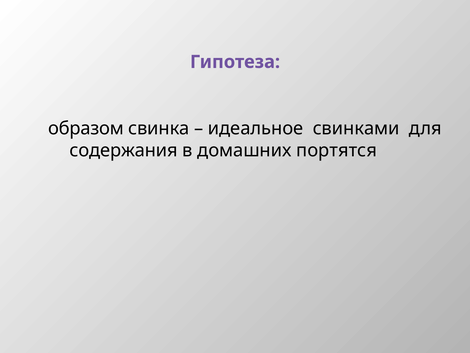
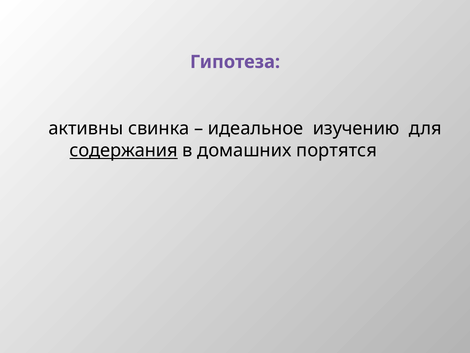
образом: образом -> активны
свинками: свинками -> изучению
содержания underline: none -> present
